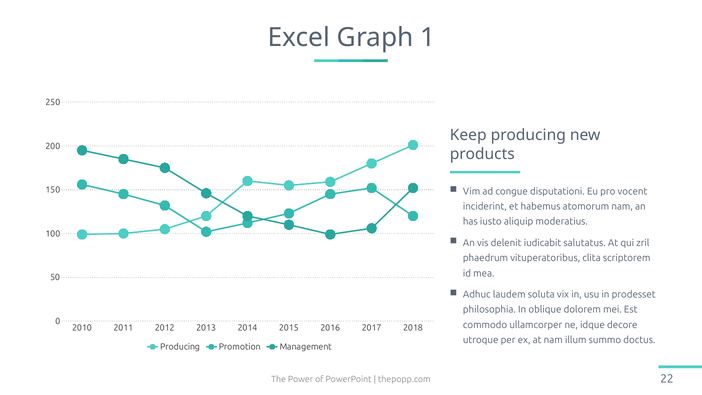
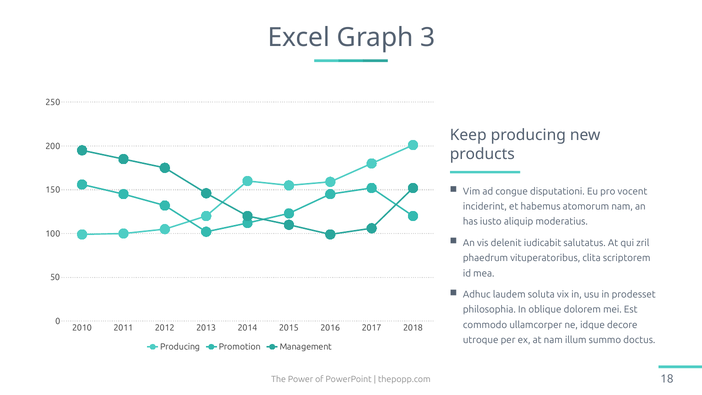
1: 1 -> 3
22: 22 -> 18
